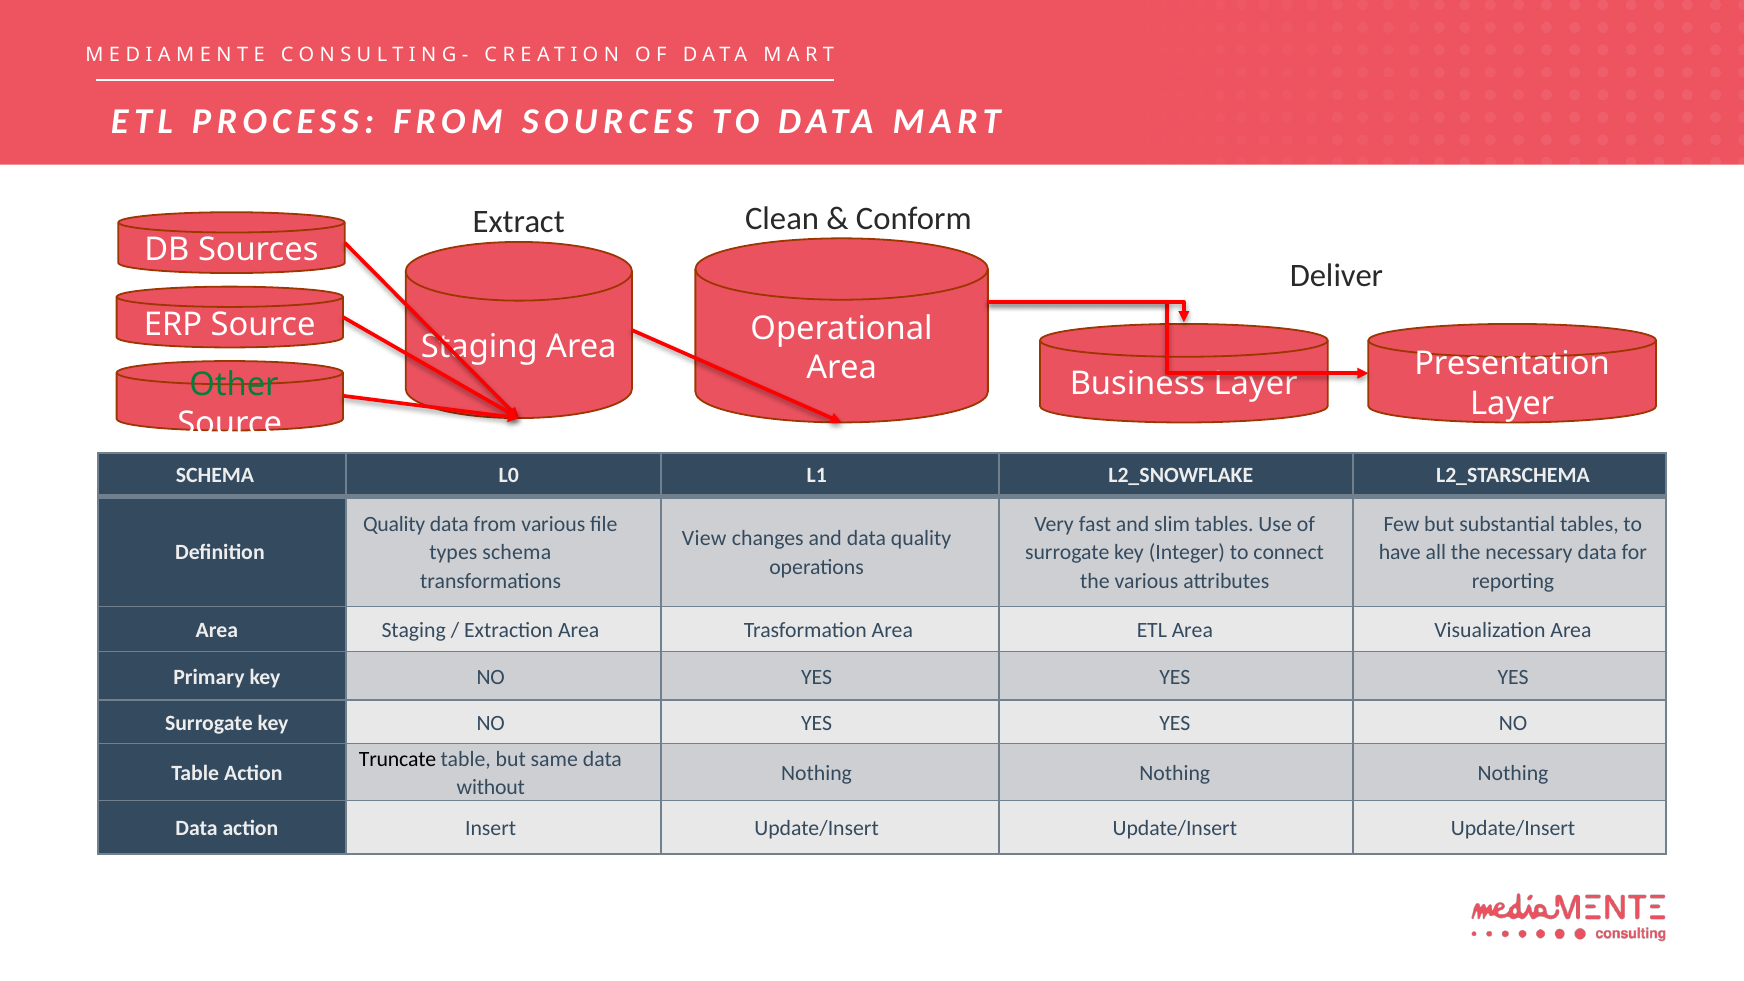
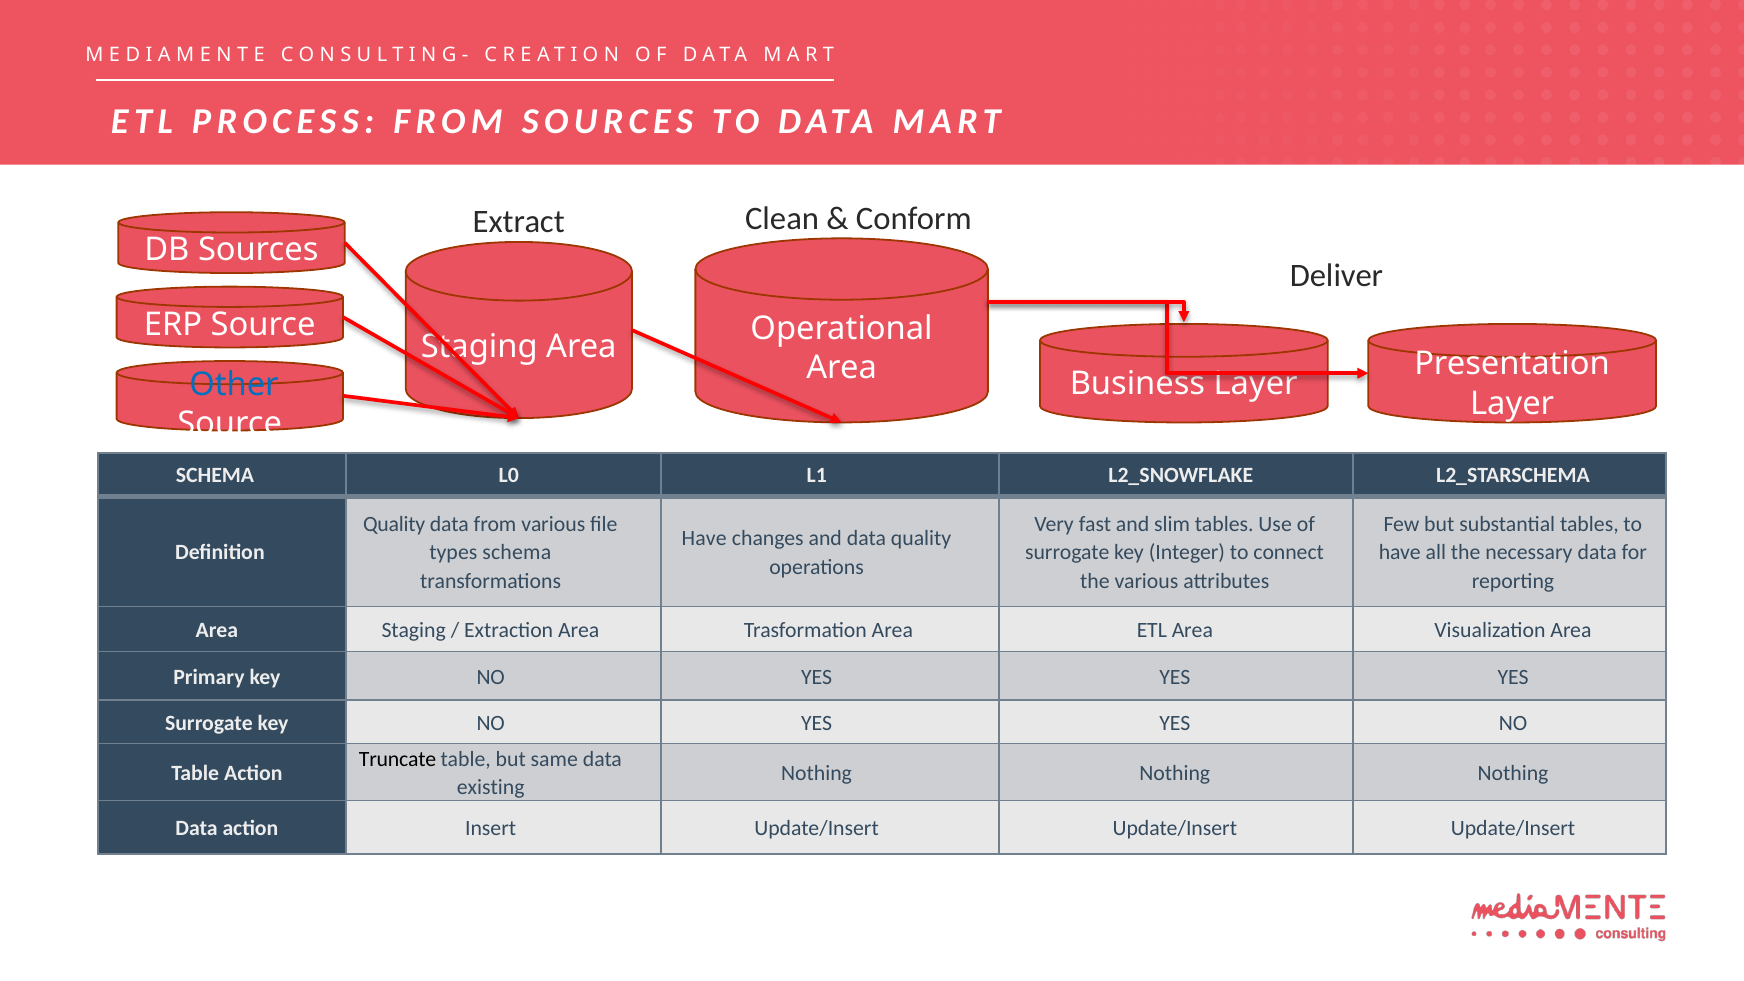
Other colour: green -> blue
View at (704, 538): View -> Have
without: without -> existing
